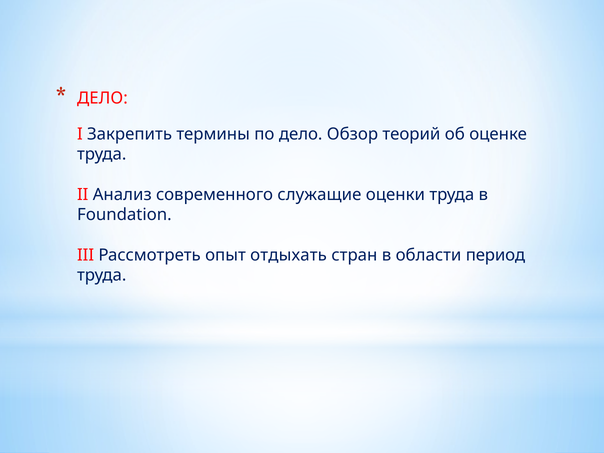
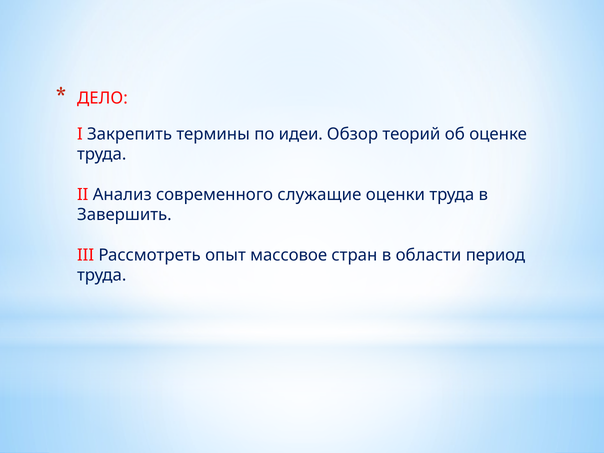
по дело: дело -> идеи
Foundation: Foundation -> Завершить
отдыхать: отдыхать -> массовое
